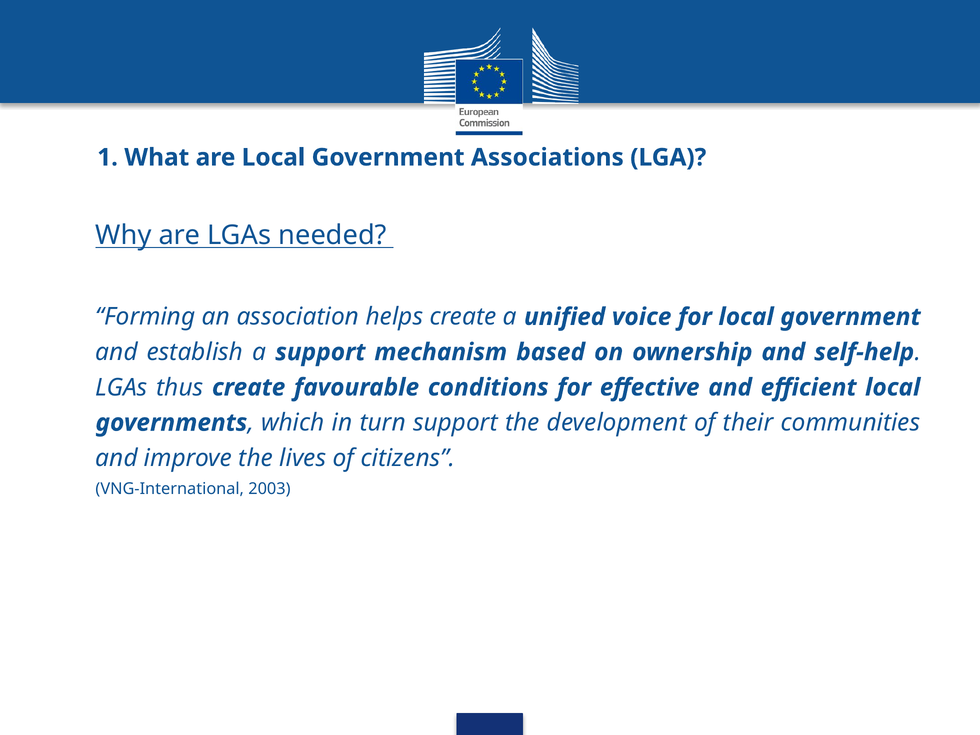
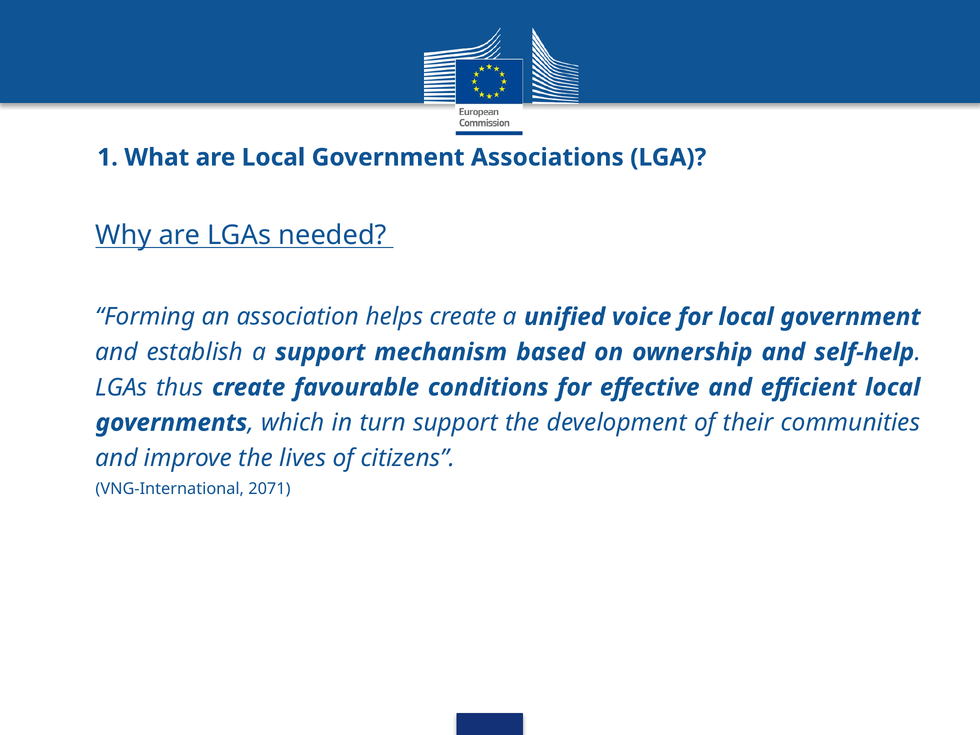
2003: 2003 -> 2071
